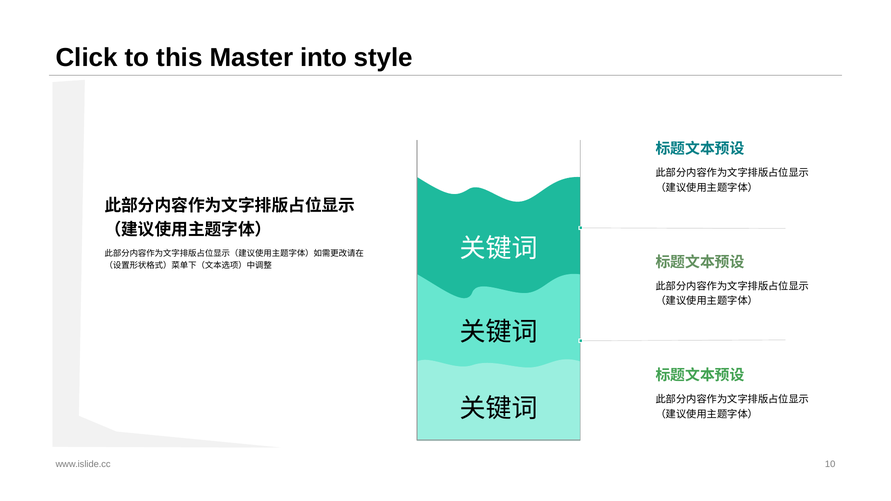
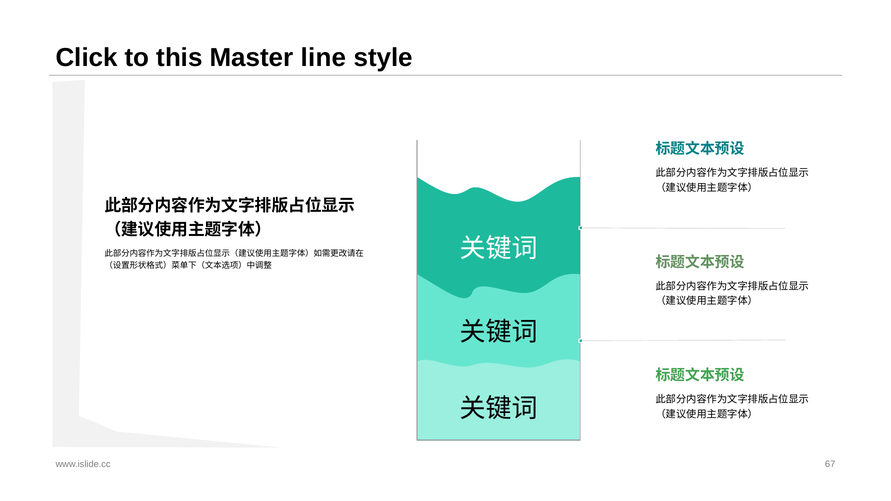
into: into -> line
10: 10 -> 67
